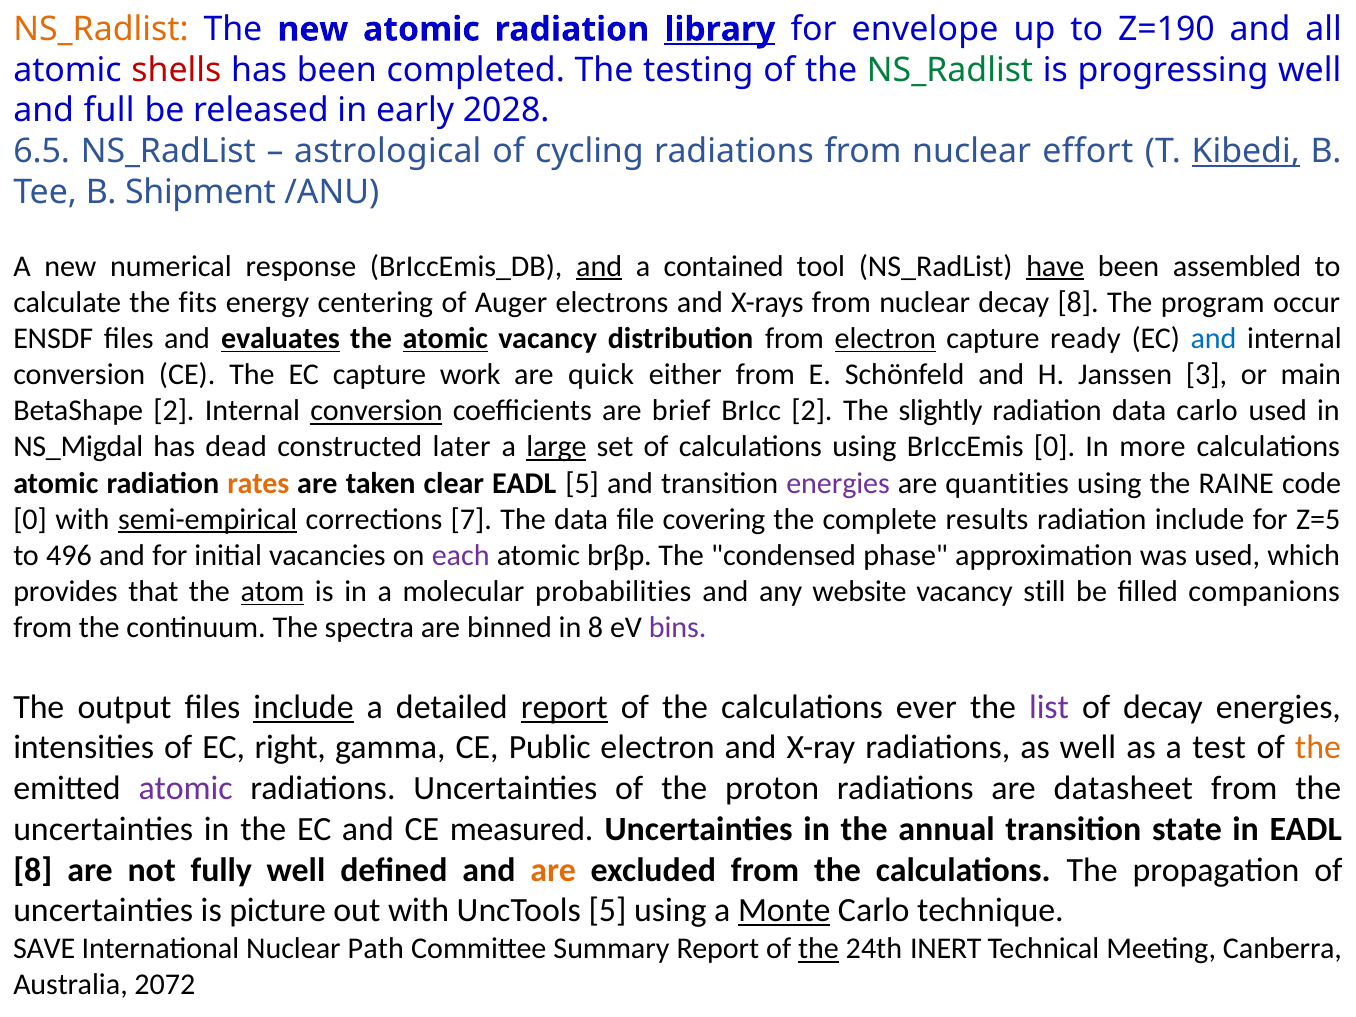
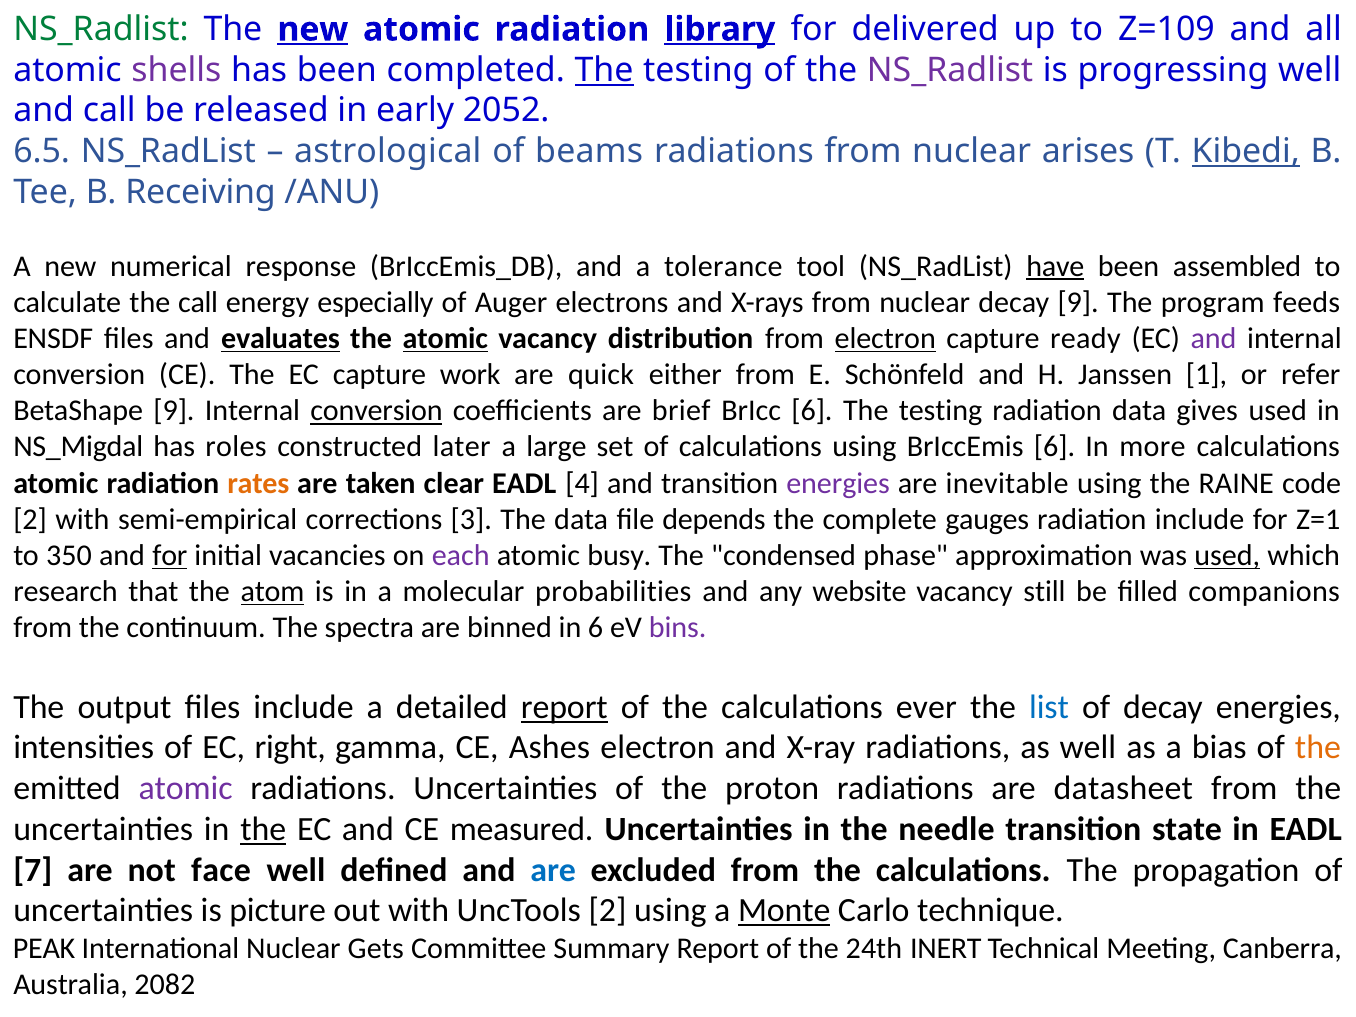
NS_Radlist at (101, 29) colour: orange -> green
new at (313, 29) underline: none -> present
envelope: envelope -> delivered
Z=190: Z=190 -> Z=109
shells colour: red -> purple
The at (604, 70) underline: none -> present
NS_Radlist at (950, 70) colour: green -> purple
and full: full -> call
2028: 2028 -> 2052
cycling: cycling -> beams
effort: effort -> arises
Shipment: Shipment -> Receiving
and at (599, 266) underline: present -> none
contained: contained -> tolerance
the fits: fits -> call
centering: centering -> especially
decay 8: 8 -> 9
occur: occur -> feeds
and at (1214, 339) colour: blue -> purple
3: 3 -> 1
main: main -> refer
BetaShape 2: 2 -> 9
BrIcc 2: 2 -> 6
slightly at (941, 411): slightly -> testing
data carlo: carlo -> gives
dead: dead -> roles
large underline: present -> none
BrIccEmis 0: 0 -> 6
EADL 5: 5 -> 4
quantities: quantities -> inevitable
0 at (30, 519): 0 -> 2
semi-empirical underline: present -> none
7: 7 -> 3
covering: covering -> depends
results: results -> gauges
Z=5: Z=5 -> Z=1
496: 496 -> 350
for at (170, 555) underline: none -> present
brβp: brβp -> busy
used at (1227, 555) underline: none -> present
provides: provides -> research
in 8: 8 -> 6
include at (304, 707) underline: present -> none
list colour: purple -> blue
Public: Public -> Ashes
test: test -> bias
the at (263, 829) underline: none -> present
annual: annual -> needle
8 at (33, 870): 8 -> 7
fully: fully -> face
are at (553, 870) colour: orange -> blue
UncTools 5: 5 -> 2
SAVE: SAVE -> PEAK
Path: Path -> Gets
the at (819, 949) underline: present -> none
2072: 2072 -> 2082
